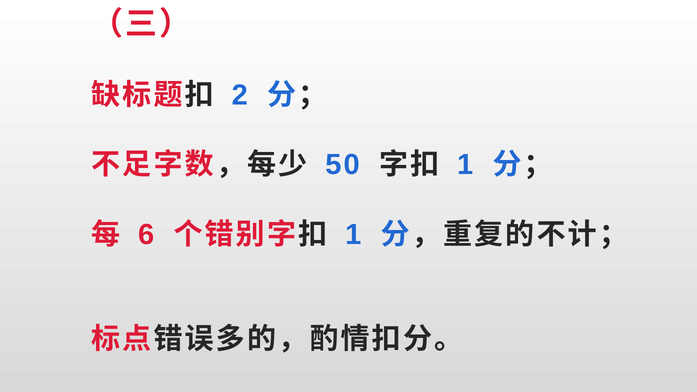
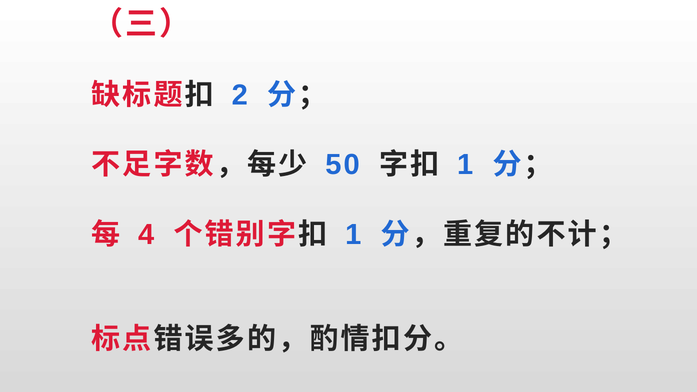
6: 6 -> 4
